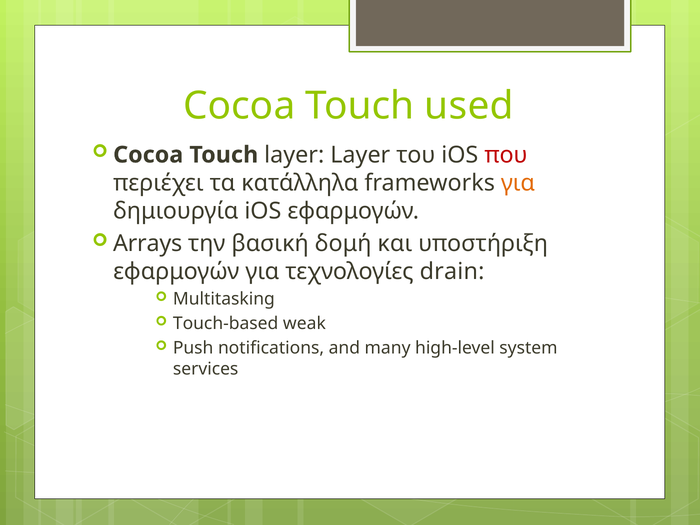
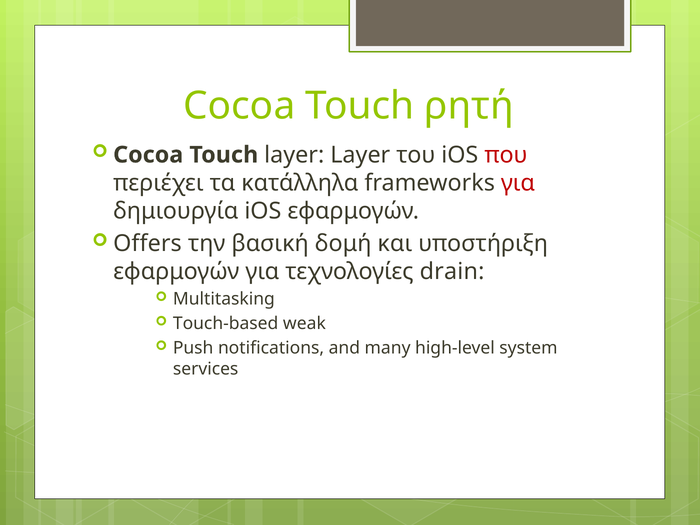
used: used -> ρητή
για at (518, 183) colour: orange -> red
Arrays: Arrays -> Offers
